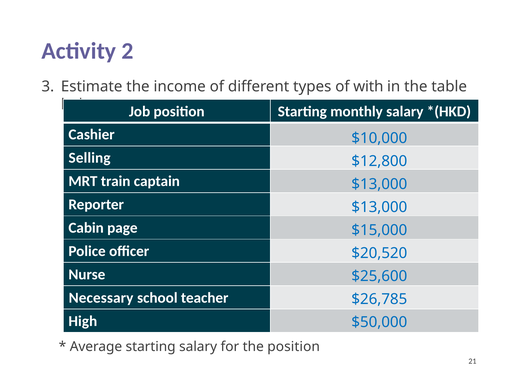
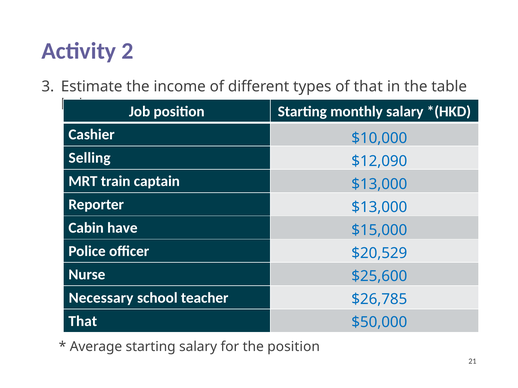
of with: with -> that
$12,800: $12,800 -> $12,090
page: page -> have
$20,520: $20,520 -> $20,529
High at (83, 321): High -> That
